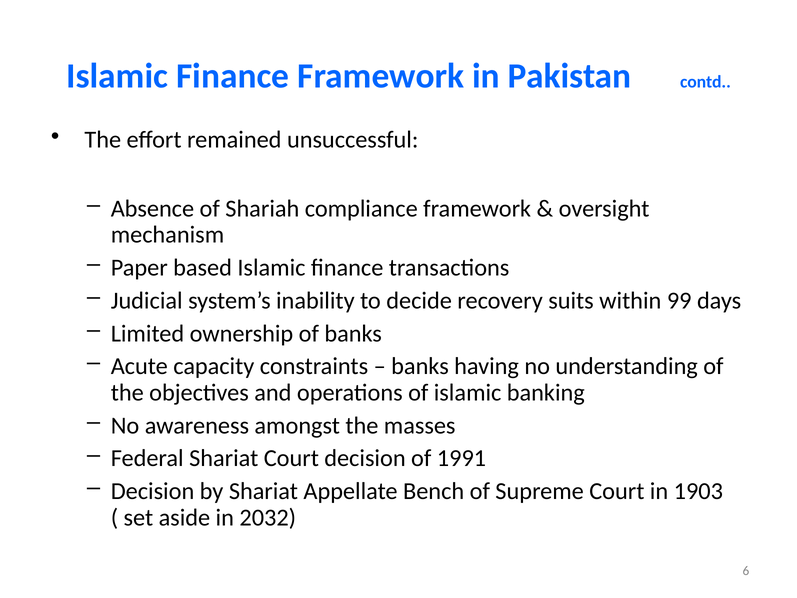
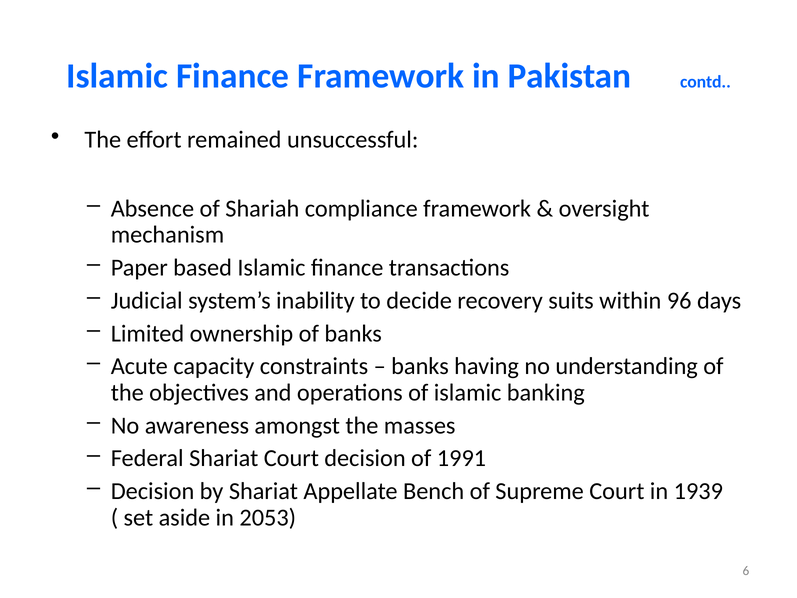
99: 99 -> 96
1903: 1903 -> 1939
2032: 2032 -> 2053
